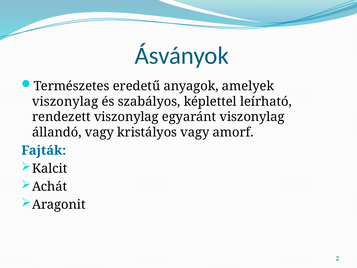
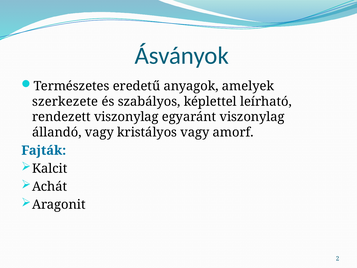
viszonylag at (65, 101): viszonylag -> szerkezete
